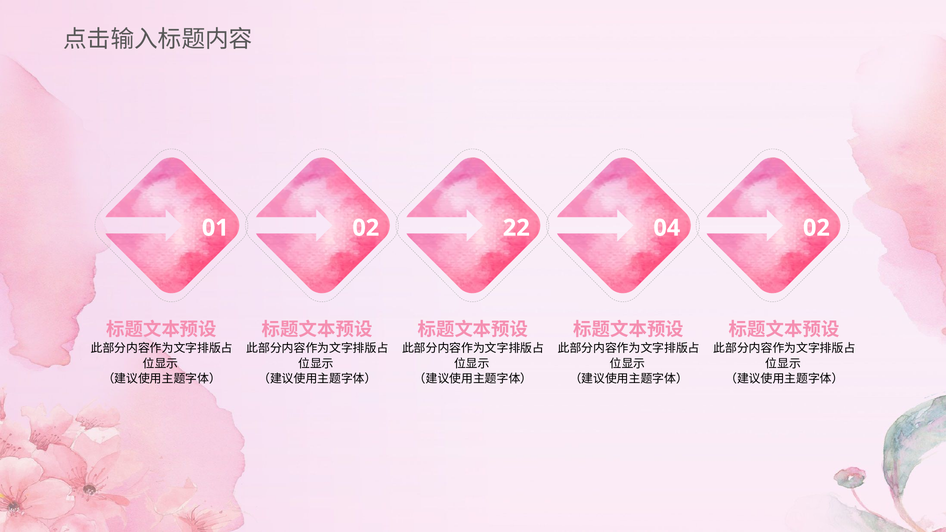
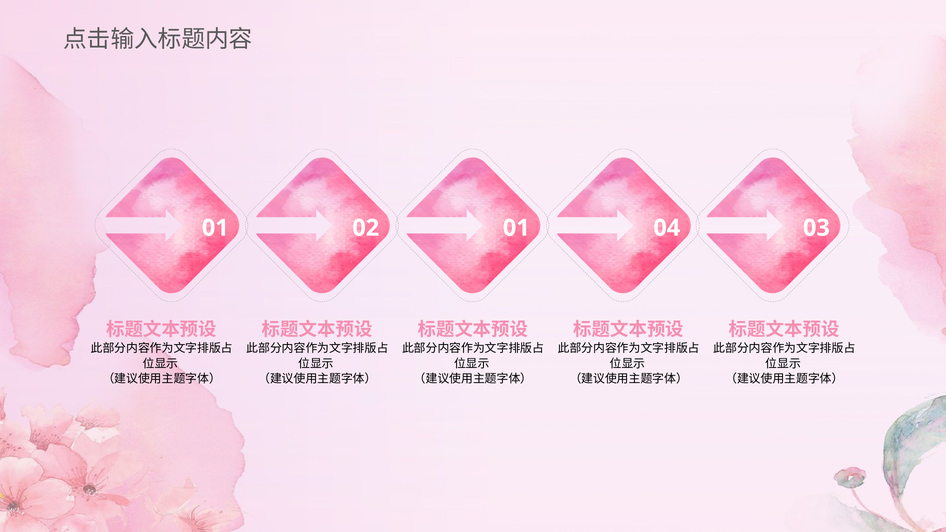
02 22: 22 -> 01
04 02: 02 -> 03
